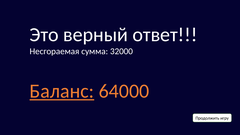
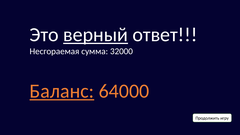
верный underline: none -> present
